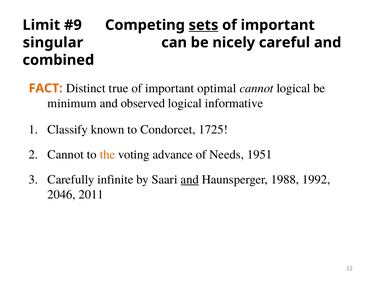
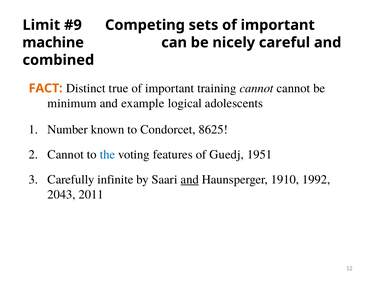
sets underline: present -> none
singular: singular -> machine
optimal: optimal -> training
cannot logical: logical -> cannot
observed: observed -> example
informative: informative -> adolescents
Classify: Classify -> Number
1725: 1725 -> 8625
the colour: orange -> blue
advance: advance -> features
Needs: Needs -> Guedj
1988: 1988 -> 1910
2046: 2046 -> 2043
